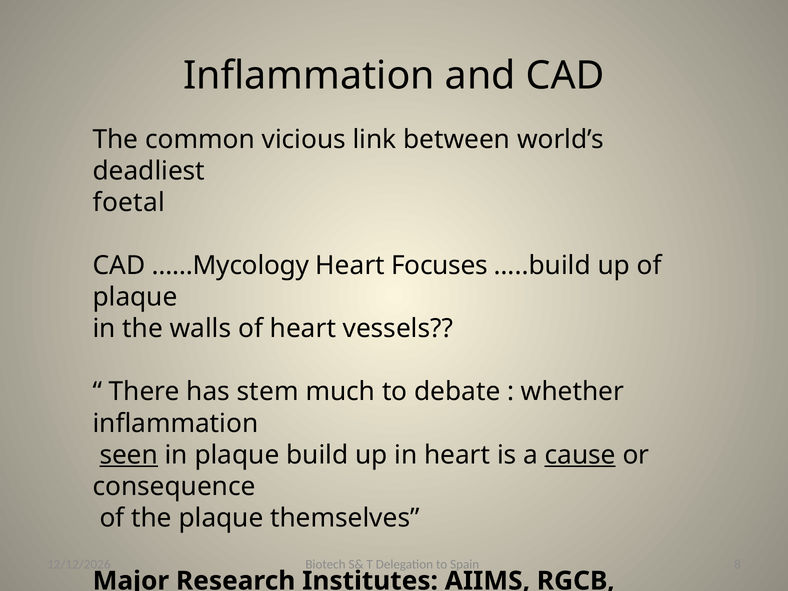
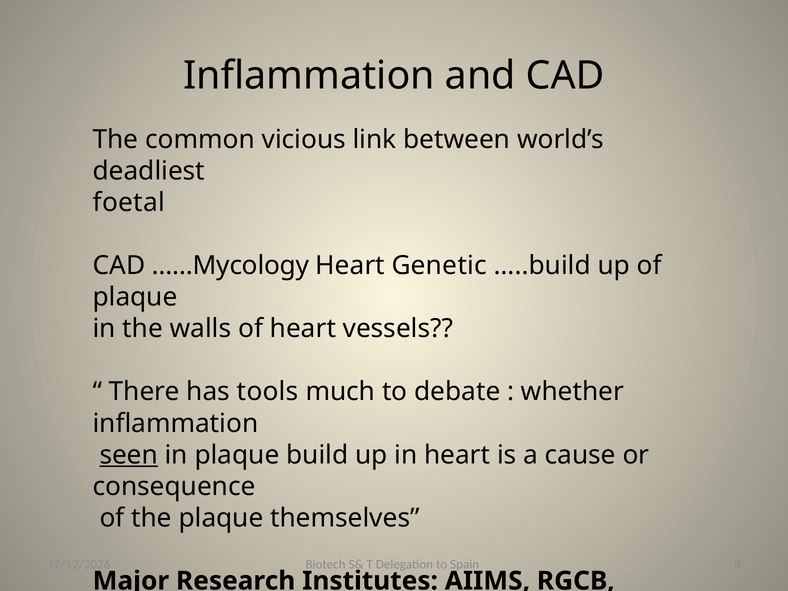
Focuses: Focuses -> Genetic
stem: stem -> tools
cause underline: present -> none
